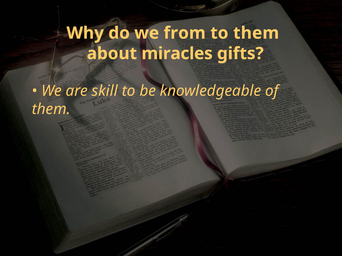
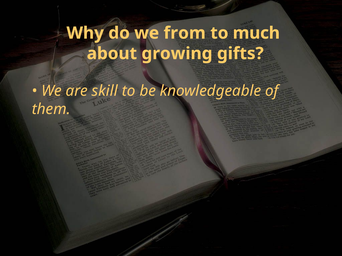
to them: them -> much
miracles: miracles -> growing
